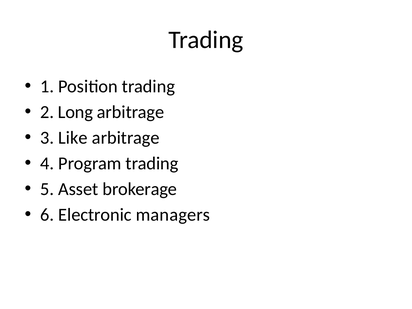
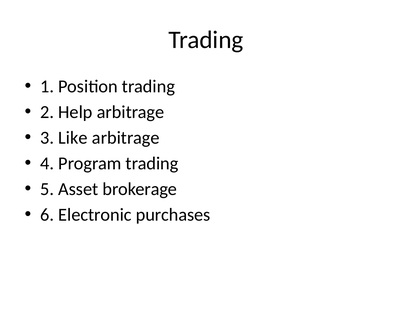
Long: Long -> Help
managers: managers -> purchases
